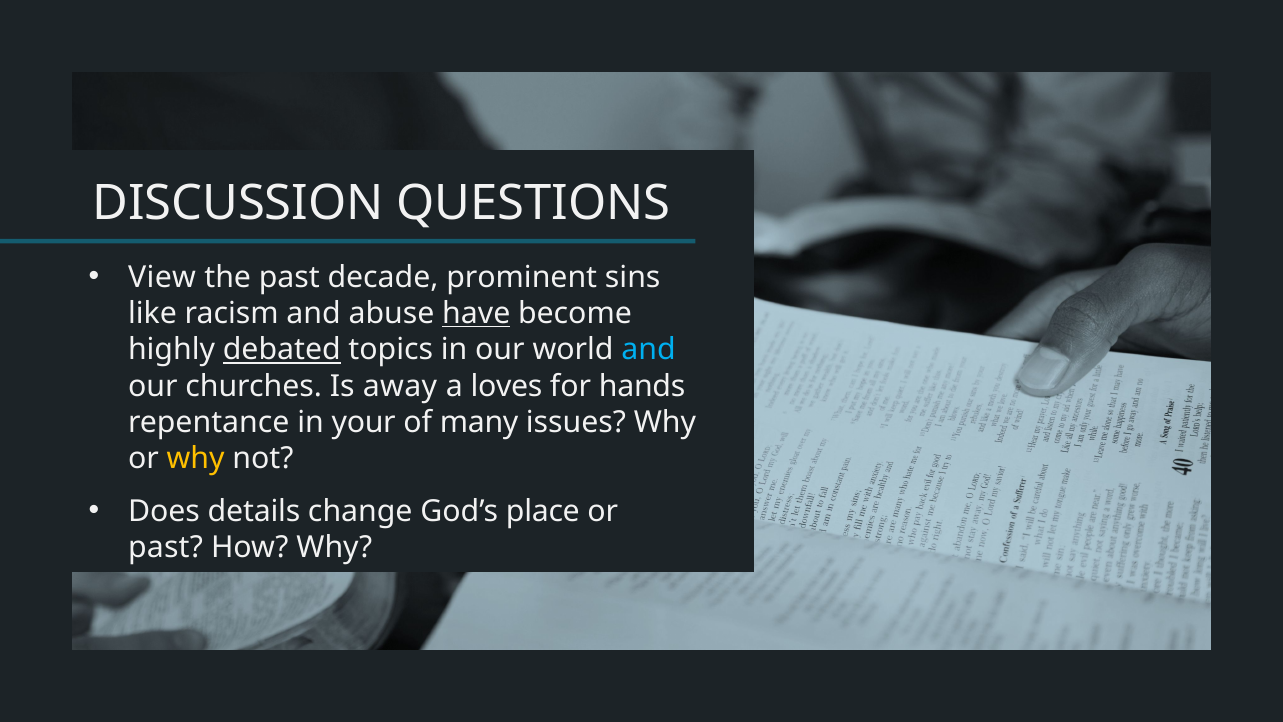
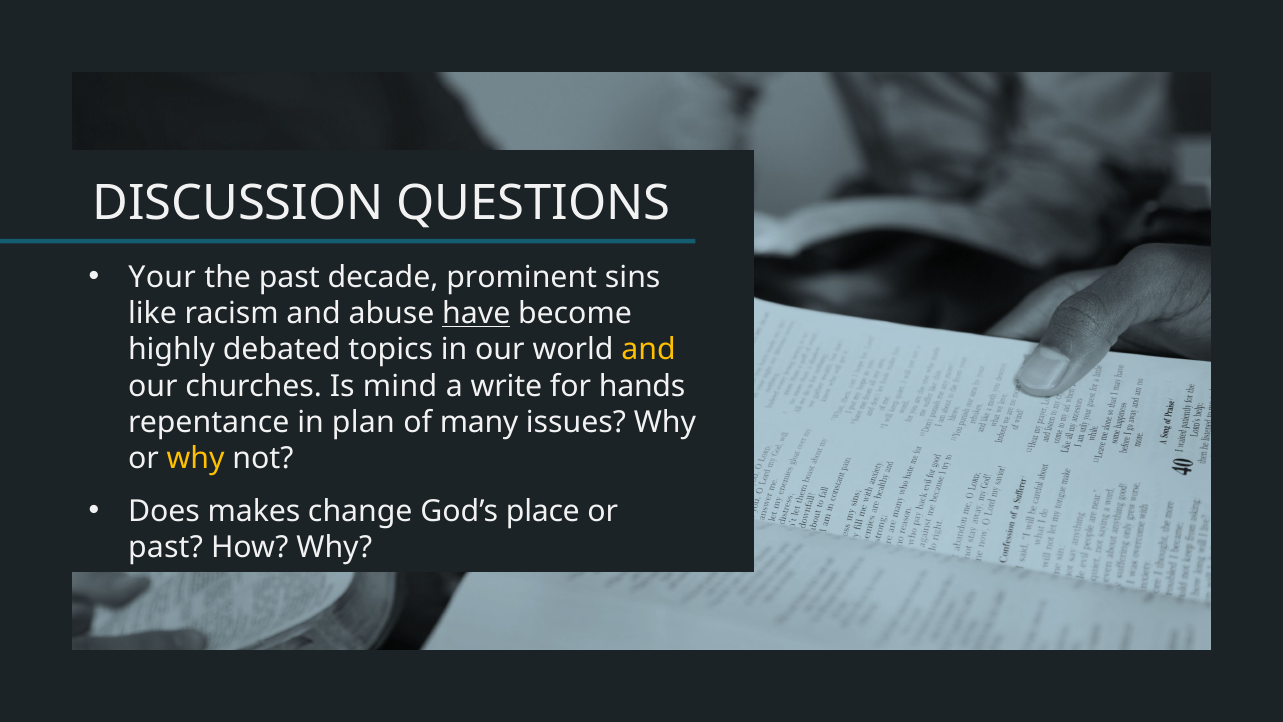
View: View -> Your
debated underline: present -> none
and at (649, 350) colour: light blue -> yellow
away: away -> mind
loves: loves -> write
your: your -> plan
details: details -> makes
